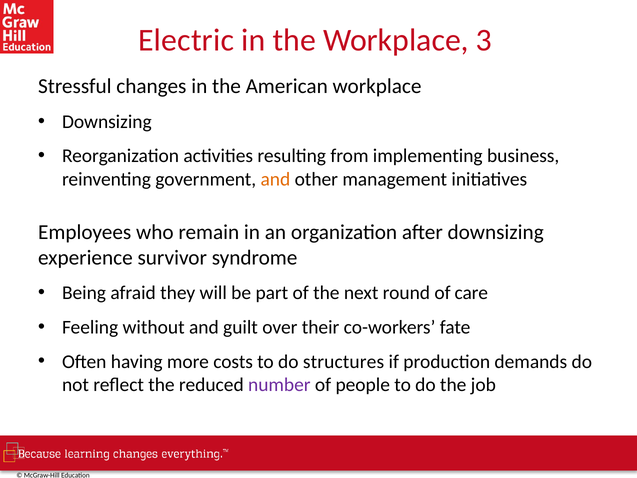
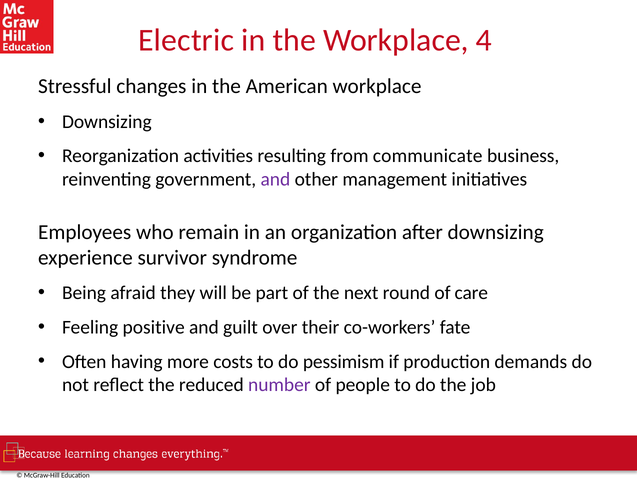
3: 3 -> 4
implementing: implementing -> communicate
and at (275, 179) colour: orange -> purple
without: without -> positive
structures: structures -> pessimism
